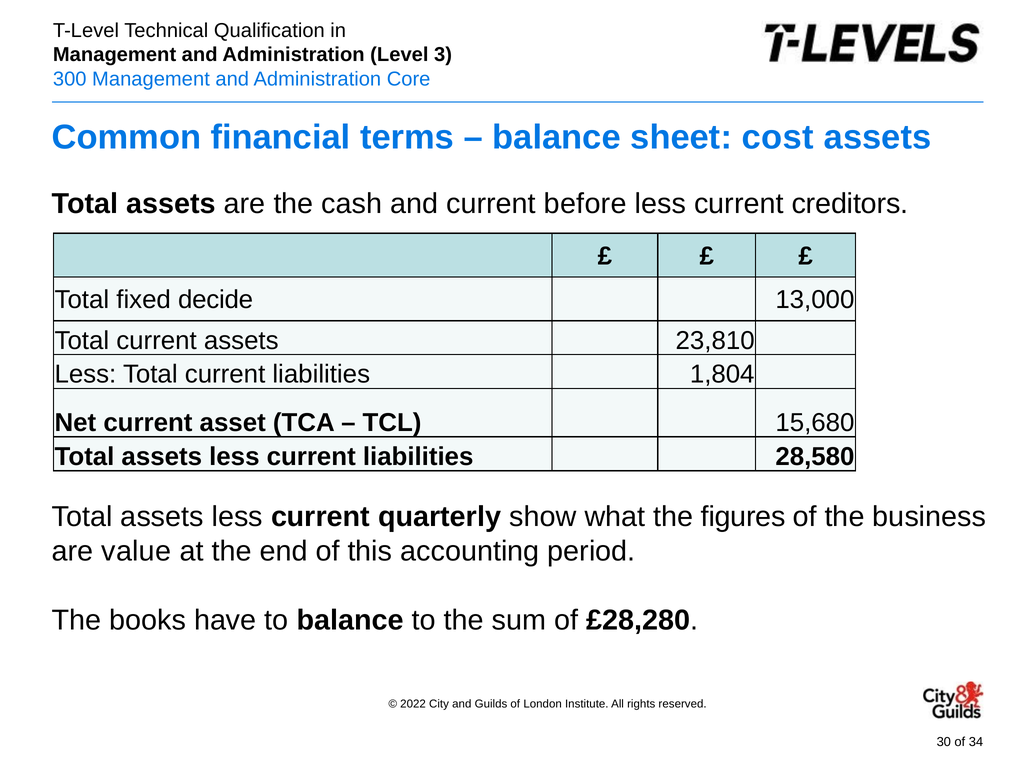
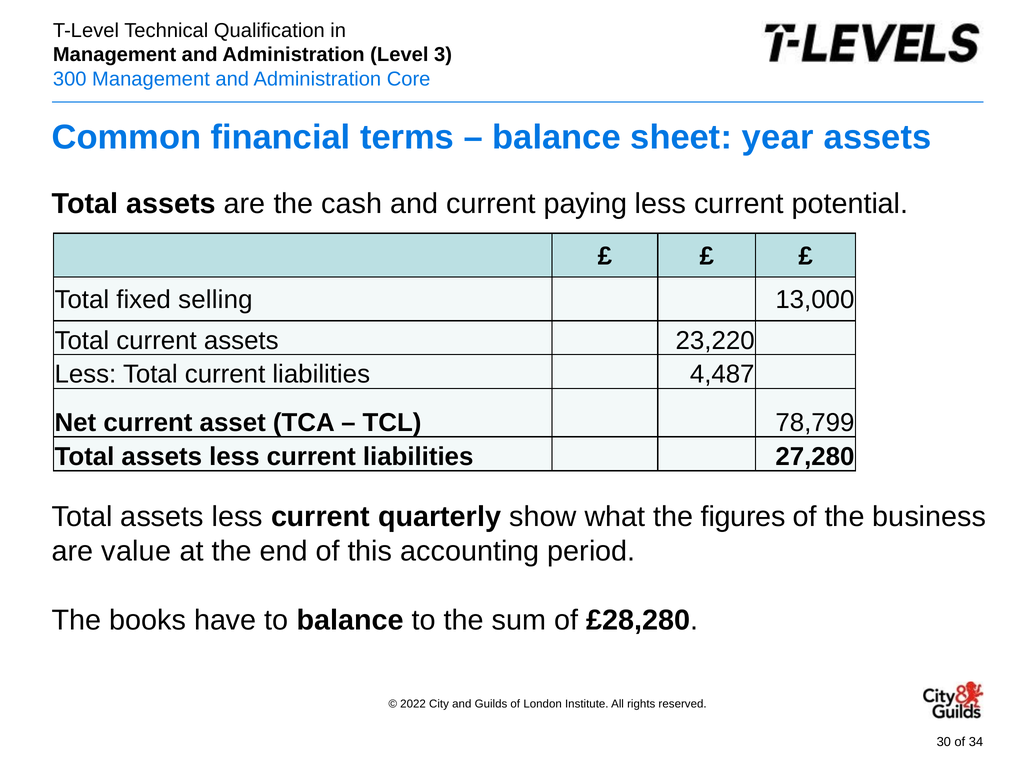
cost: cost -> year
before: before -> paying
creditors: creditors -> potential
decide: decide -> selling
23,810: 23,810 -> 23,220
1,804: 1,804 -> 4,487
15,680: 15,680 -> 78,799
28,580: 28,580 -> 27,280
